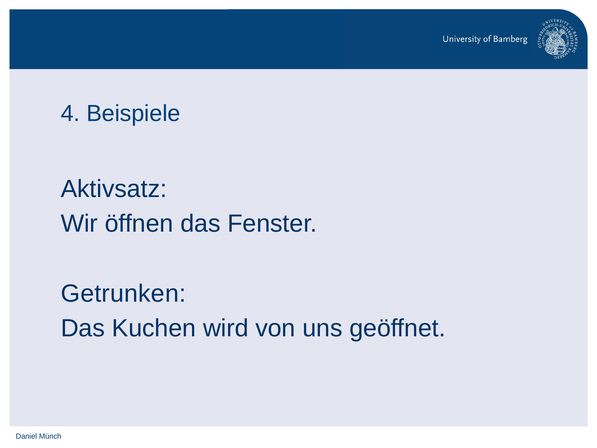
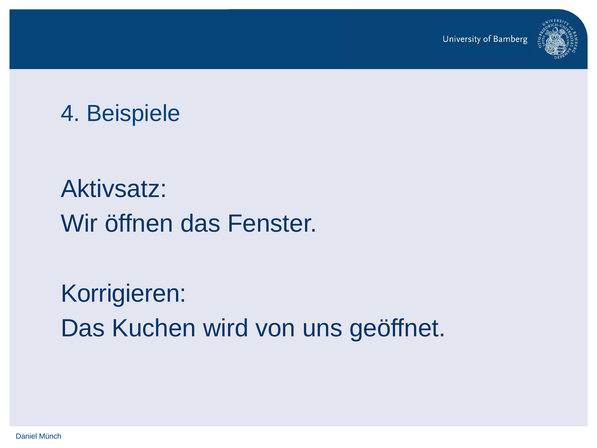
Getrunken: Getrunken -> Korrigieren
